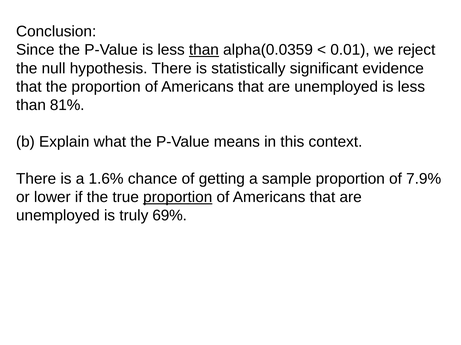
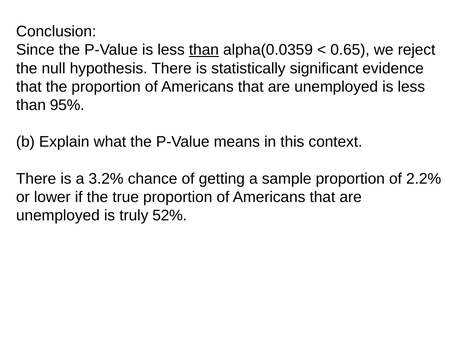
0.01: 0.01 -> 0.65
81%: 81% -> 95%
1.6%: 1.6% -> 3.2%
7.9%: 7.9% -> 2.2%
proportion at (178, 198) underline: present -> none
69%: 69% -> 52%
